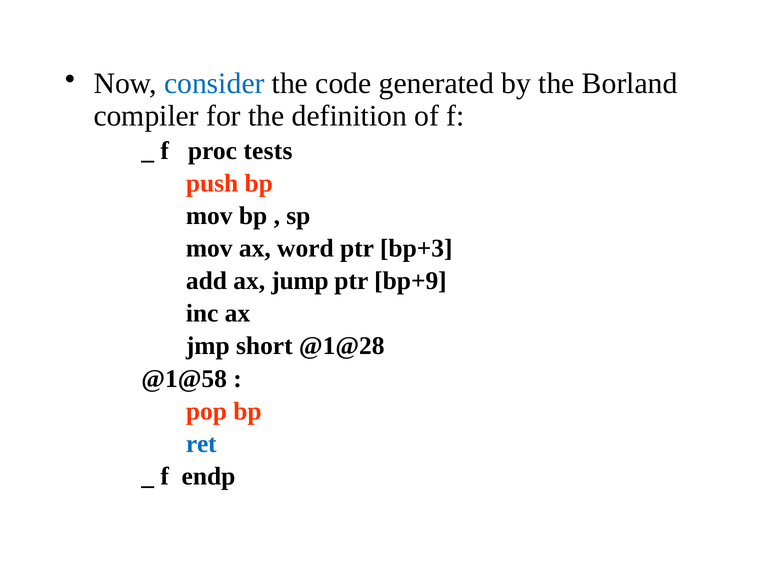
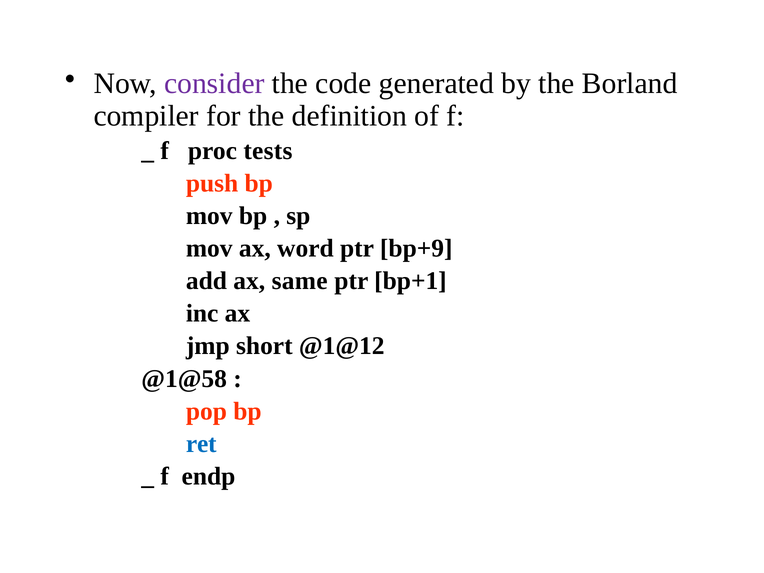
consider colour: blue -> purple
bp+3: bp+3 -> bp+9
jump: jump -> same
bp+9: bp+9 -> bp+1
@1@28: @1@28 -> @1@12
